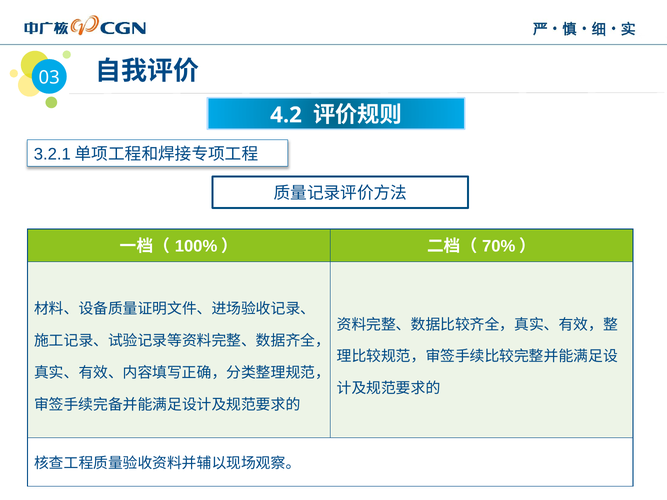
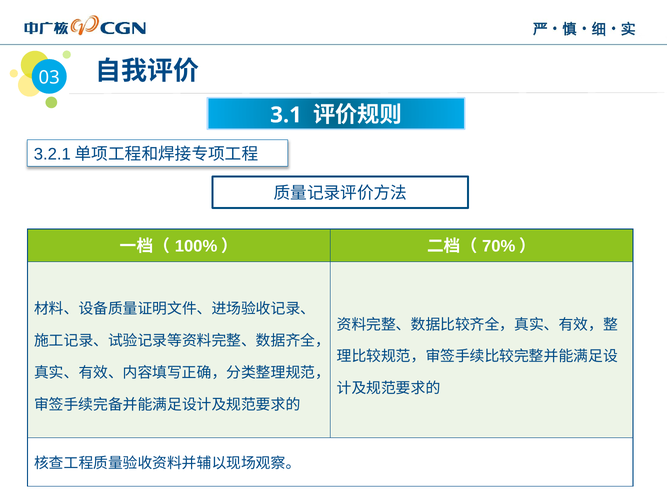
4.2: 4.2 -> 3.1
